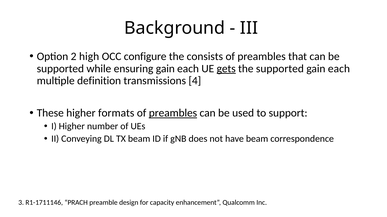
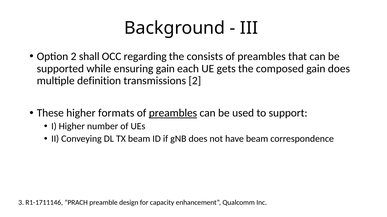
high: high -> shall
configure: configure -> regarding
gets underline: present -> none
the supported: supported -> composed
each at (339, 69): each -> does
transmissions 4: 4 -> 2
